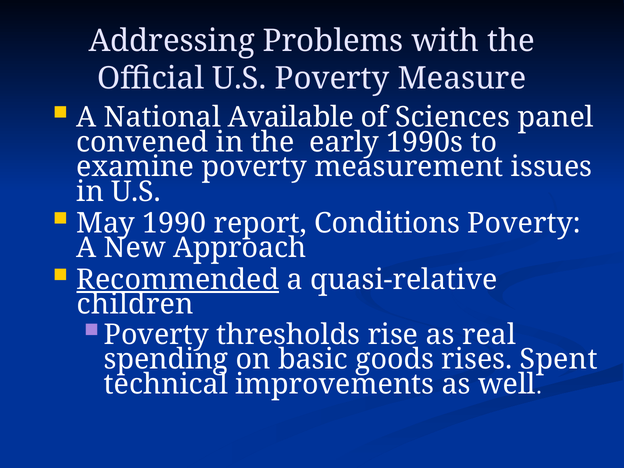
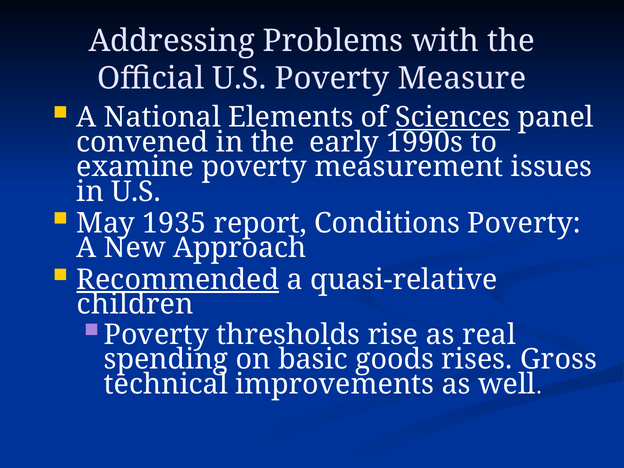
Available: Available -> Elements
Sciences underline: none -> present
1990: 1990 -> 1935
Spent: Spent -> Gross
